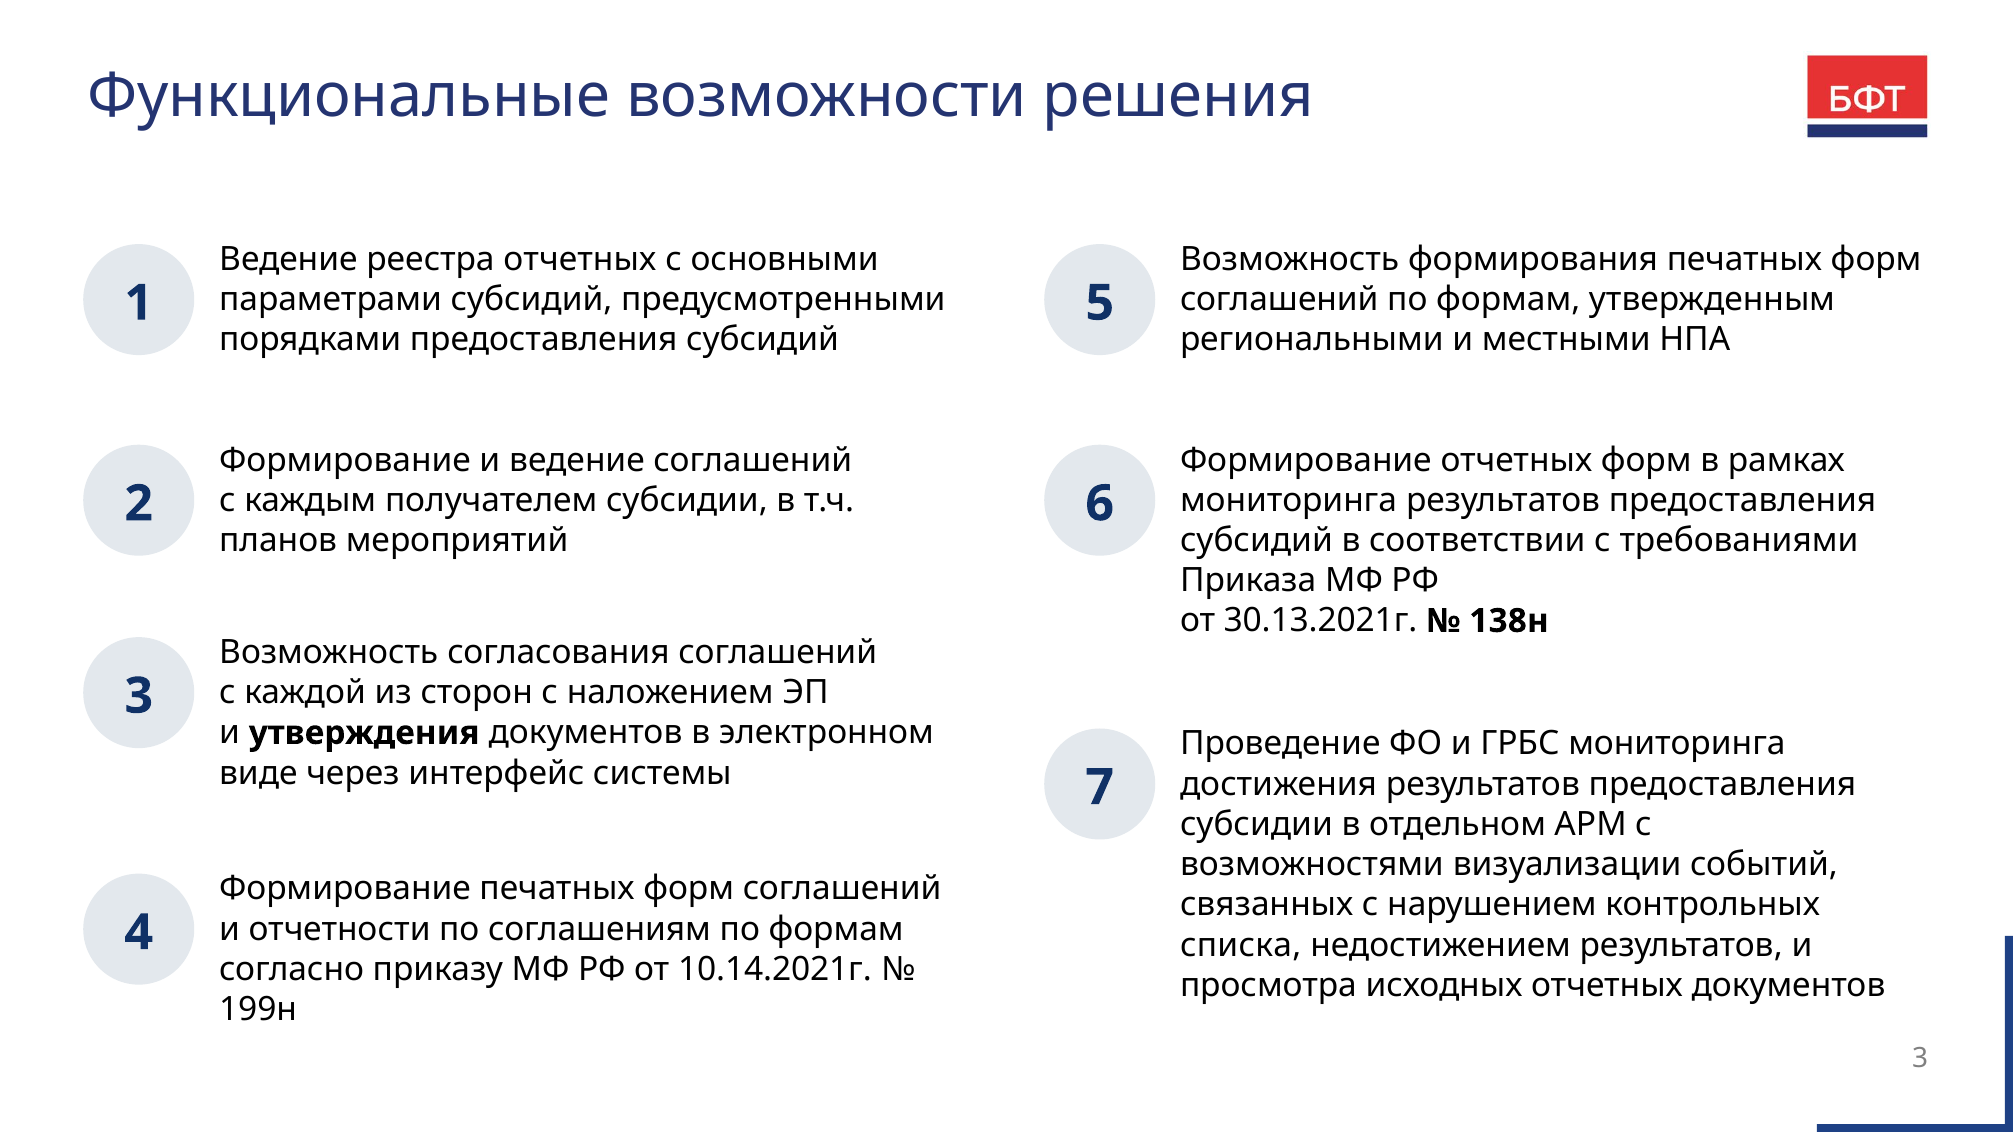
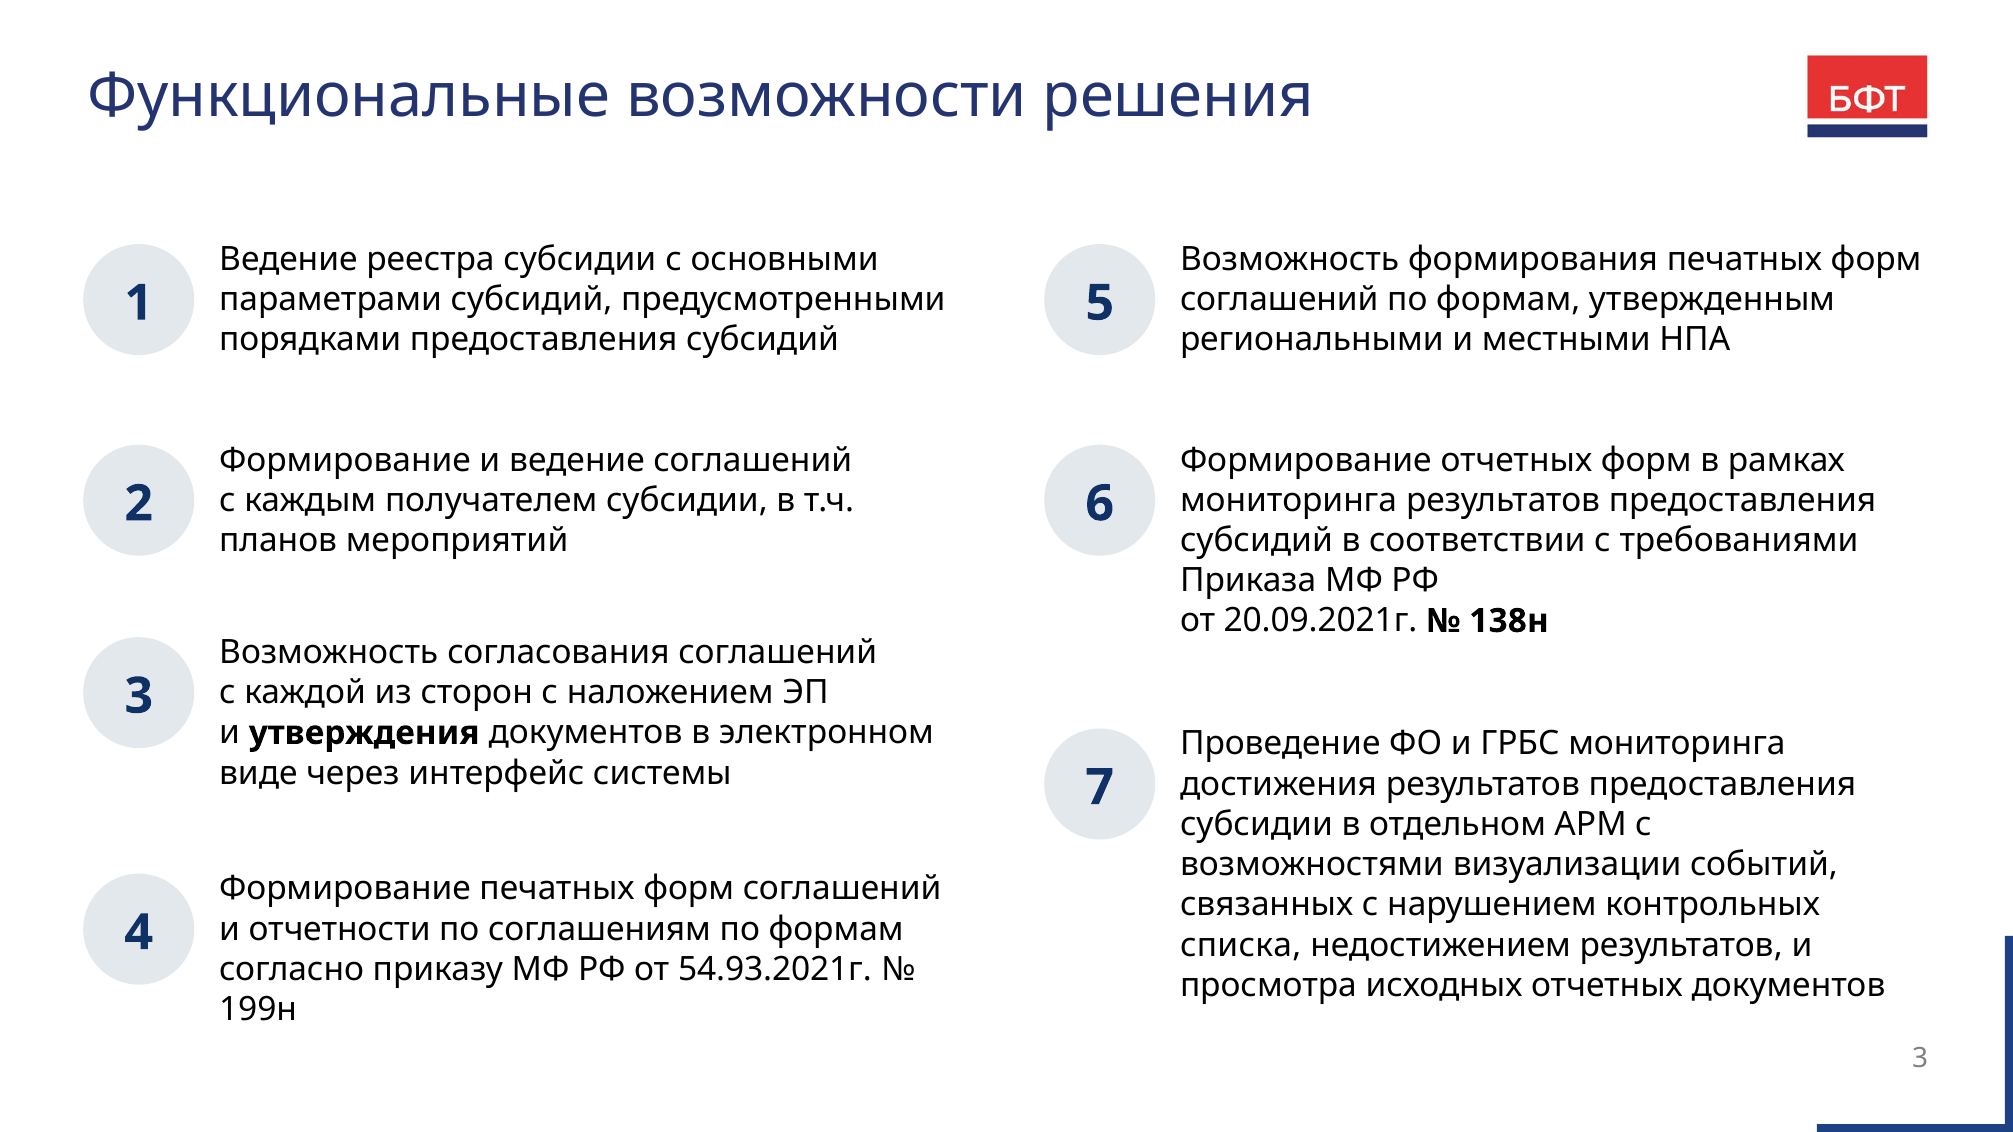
реестра отчетных: отчетных -> субсидии
30.13.2021г: 30.13.2021г -> 20.09.2021г
10.14.2021г: 10.14.2021г -> 54.93.2021г
